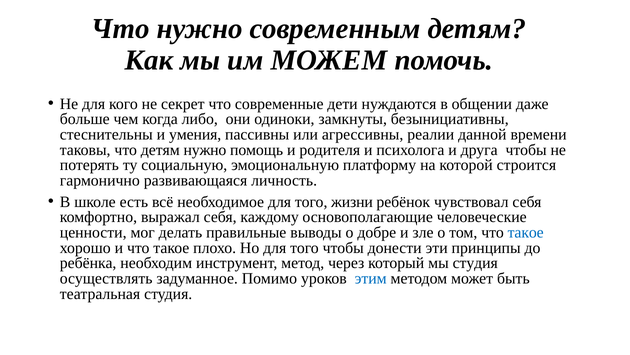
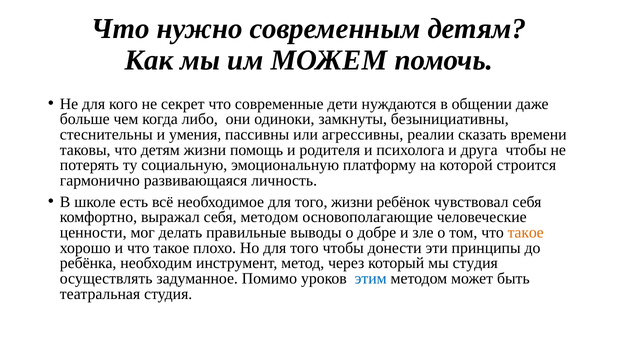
данной: данной -> сказать
детям нужно: нужно -> жизни
себя каждому: каждому -> методом
такое at (526, 232) colour: blue -> orange
